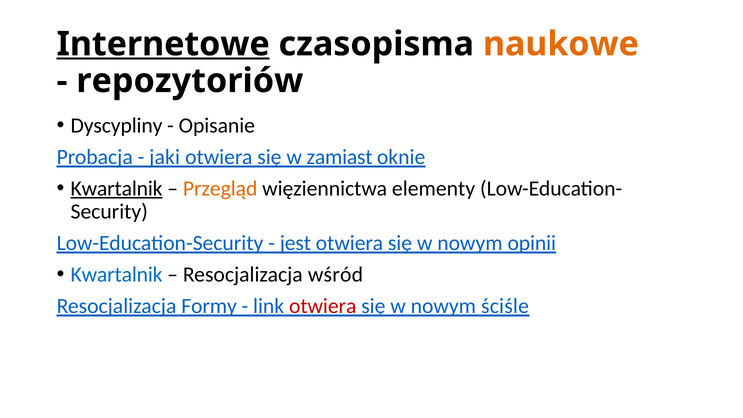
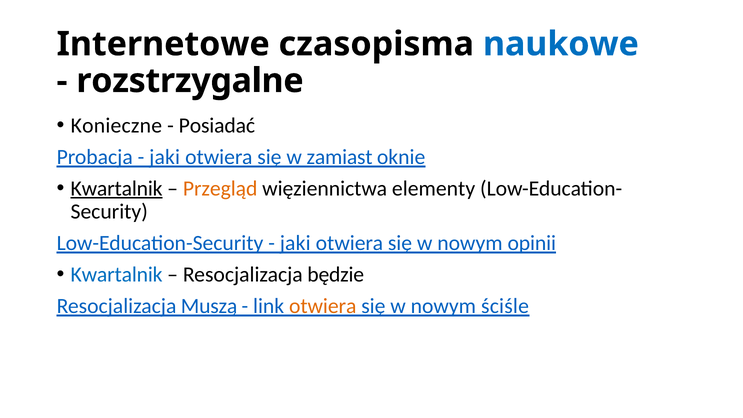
Internetowe underline: present -> none
naukowe colour: orange -> blue
repozytoriów: repozytoriów -> rozstrzygalne
Dyscypliny: Dyscypliny -> Konieczne
Opisanie: Opisanie -> Posiadać
jest at (295, 243): jest -> jaki
wśród: wśród -> będzie
Formy: Formy -> Muszą
otwiera at (323, 306) colour: red -> orange
